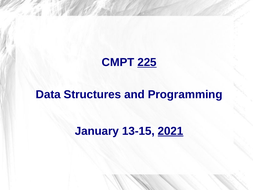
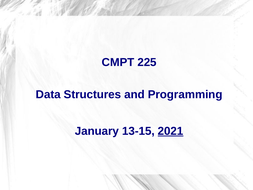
225 underline: present -> none
